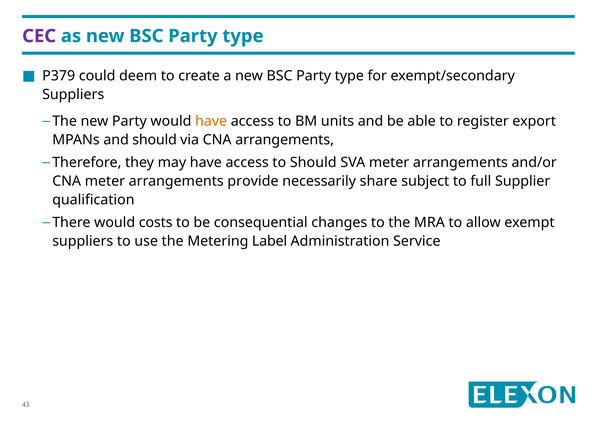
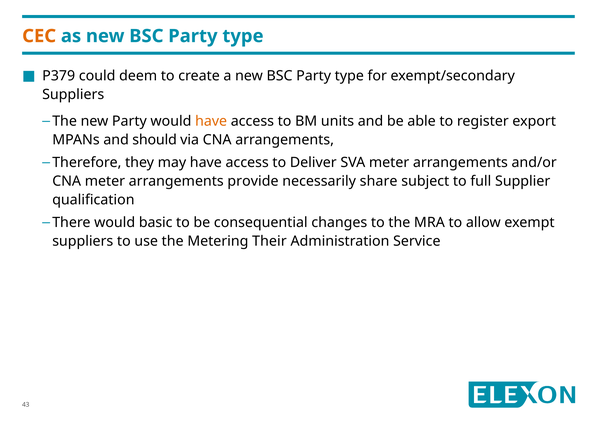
CEC colour: purple -> orange
to Should: Should -> Deliver
costs: costs -> basic
Label: Label -> Their
